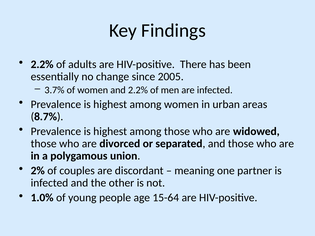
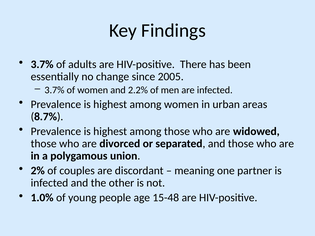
2.2% at (42, 64): 2.2% -> 3.7%
15-64: 15-64 -> 15-48
